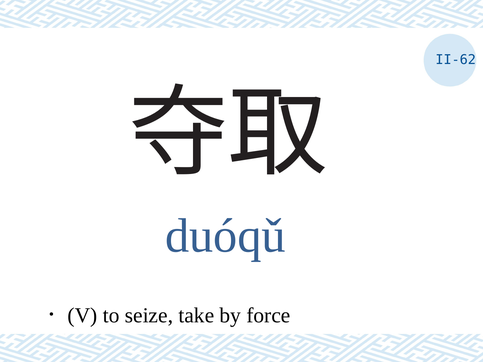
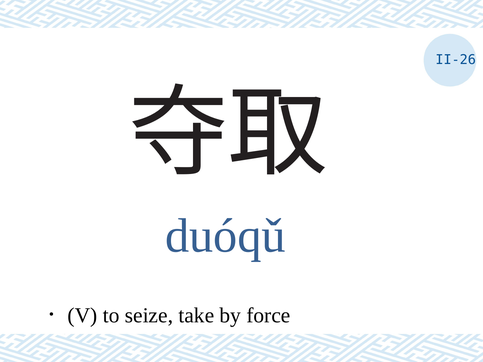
II-62: II-62 -> II-26
